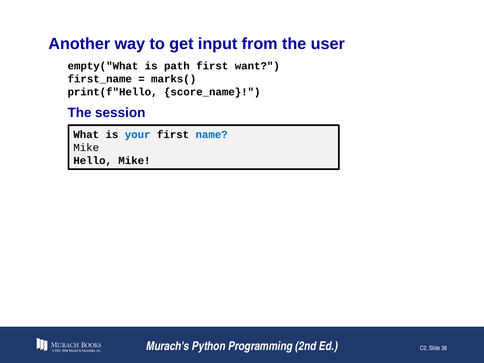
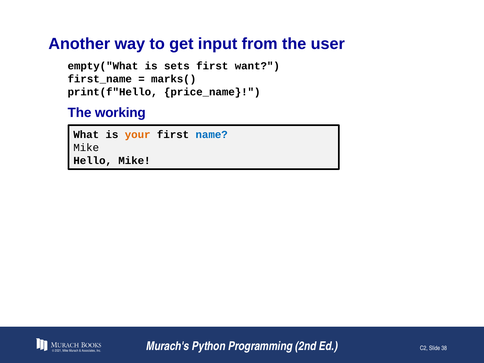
path: path -> sets
score_name: score_name -> price_name
session: session -> working
your colour: blue -> orange
